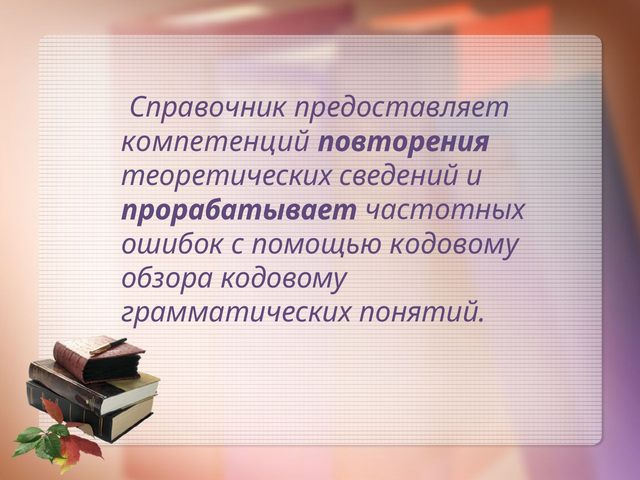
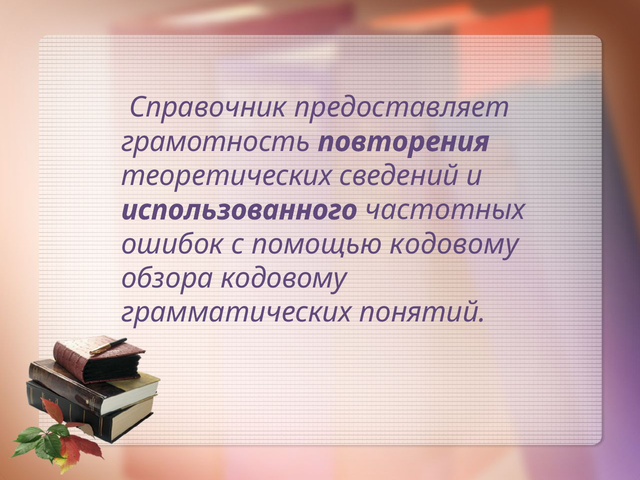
компетенций: компетенций -> грамотность
прорабатывает: прорабатывает -> использованного
